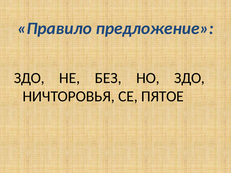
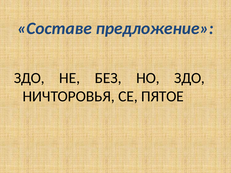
Правило: Правило -> Составе
